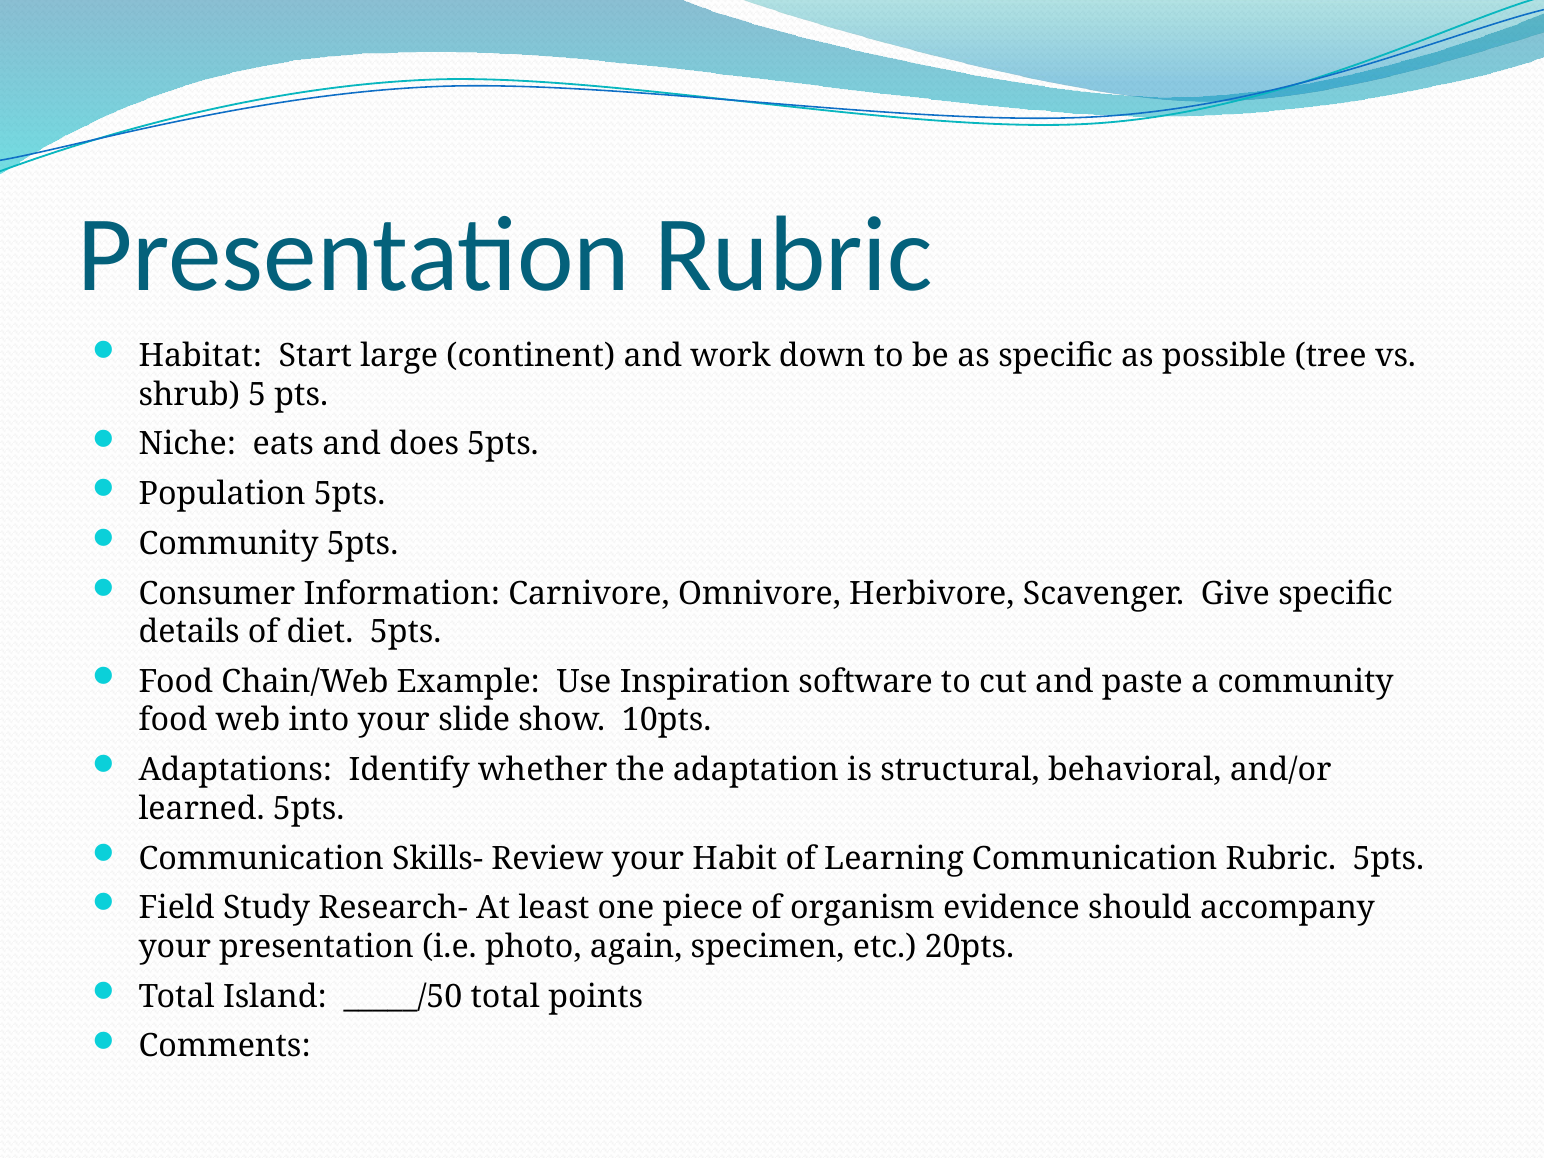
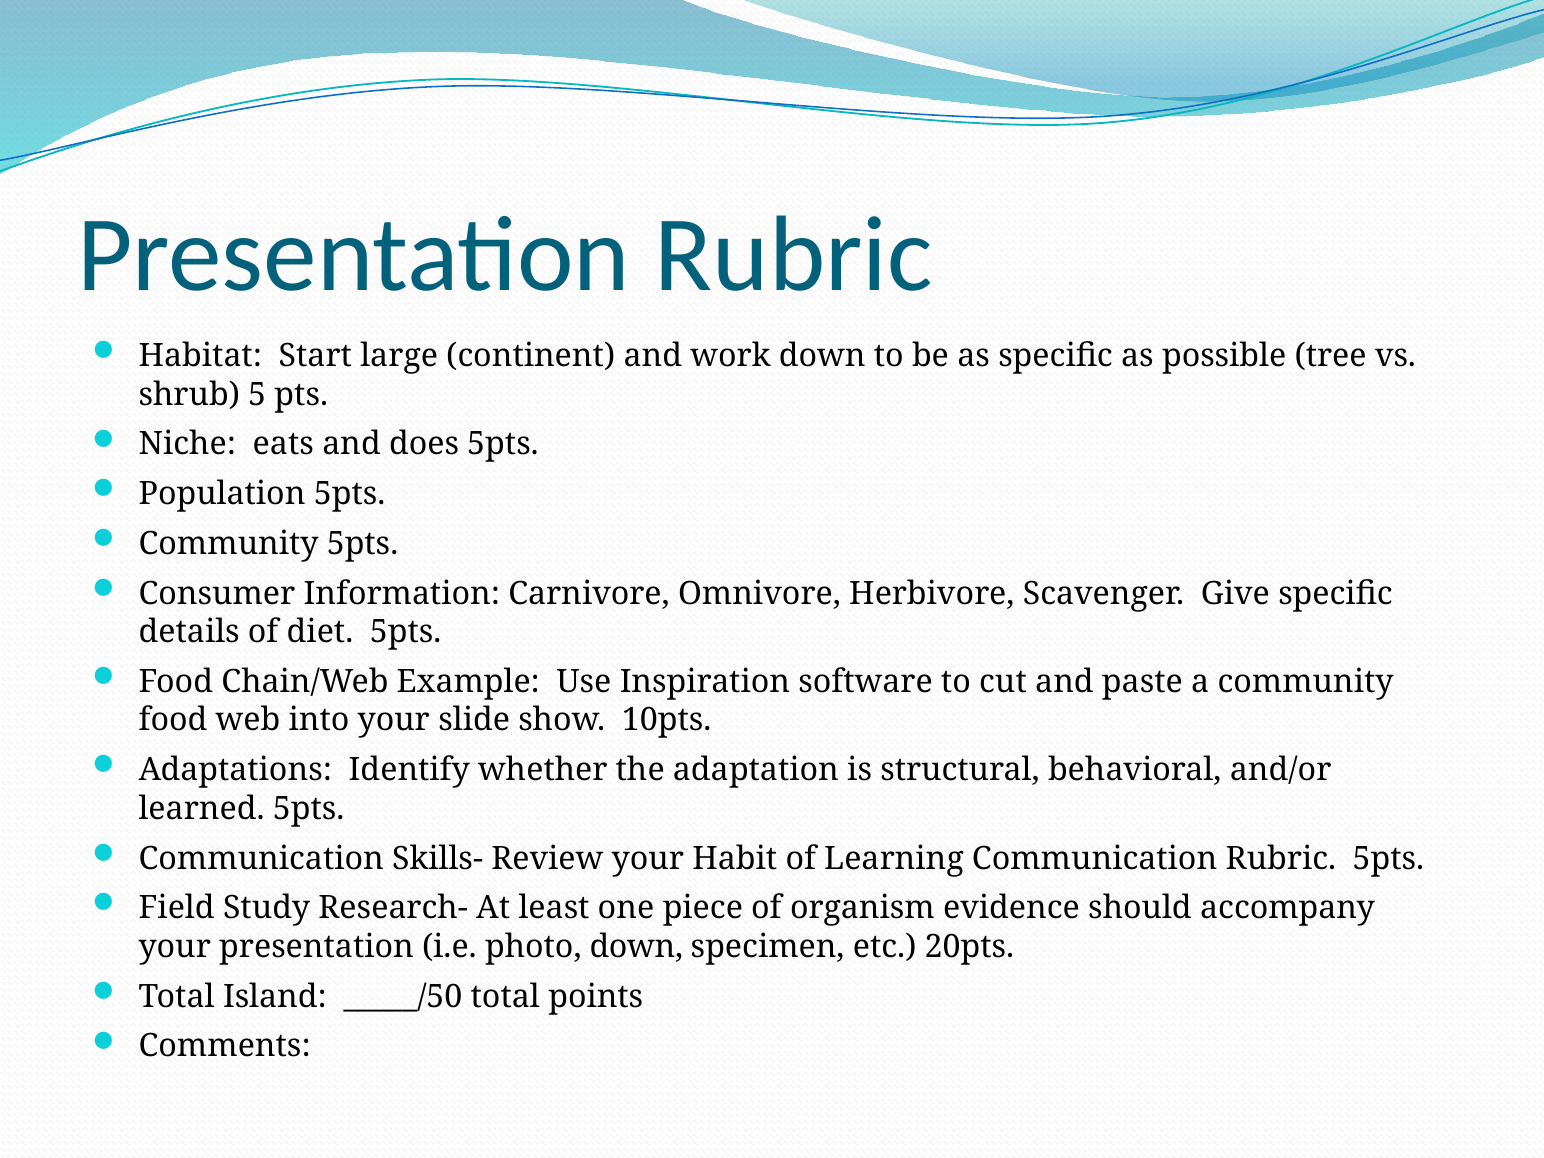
photo again: again -> down
